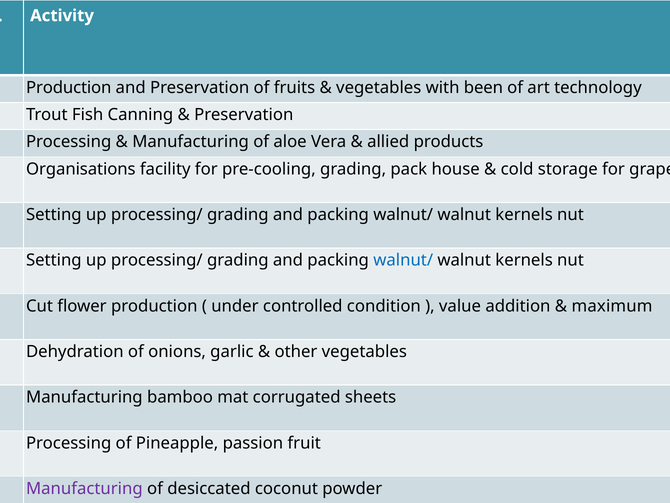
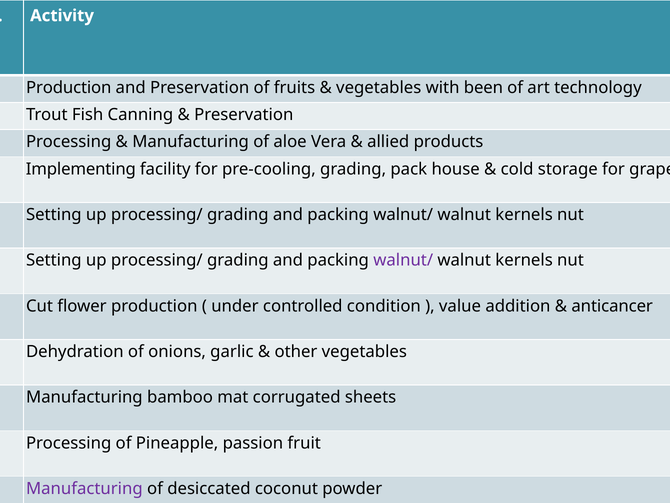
Organisations: Organisations -> Implementing
walnut/ at (403, 260) colour: blue -> purple
maximum: maximum -> anticancer
